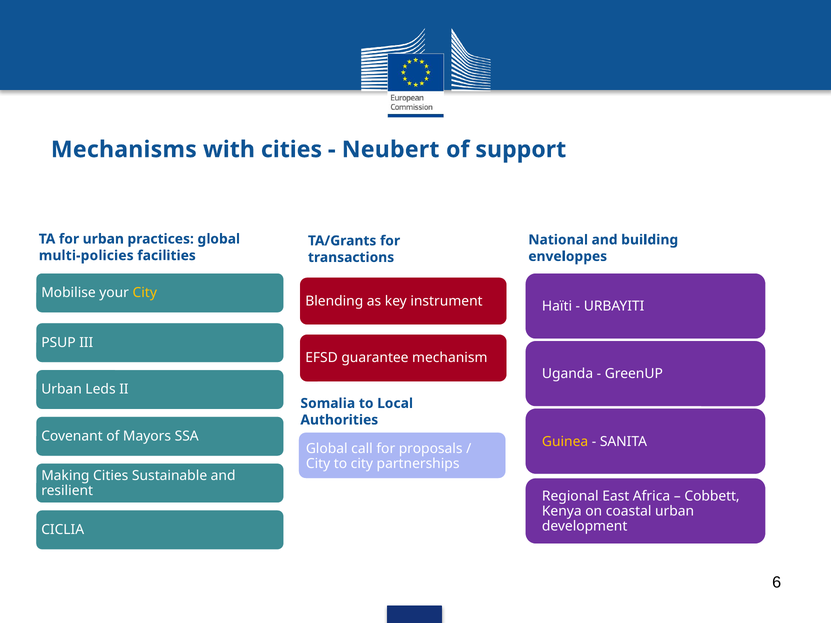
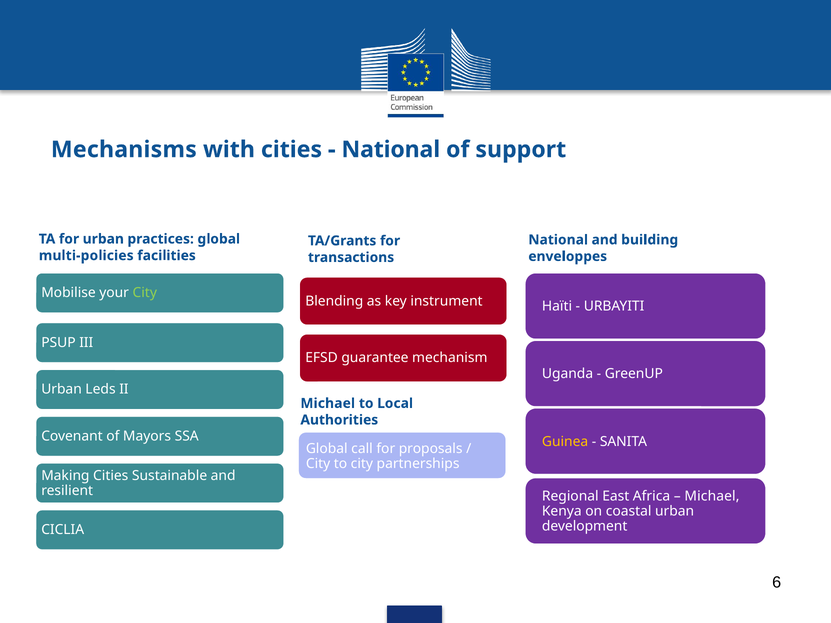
Neubert at (391, 150): Neubert -> National
City at (145, 293) colour: yellow -> light green
Somalia at (328, 403): Somalia -> Michael
Cobbett at (712, 496): Cobbett -> Michael
